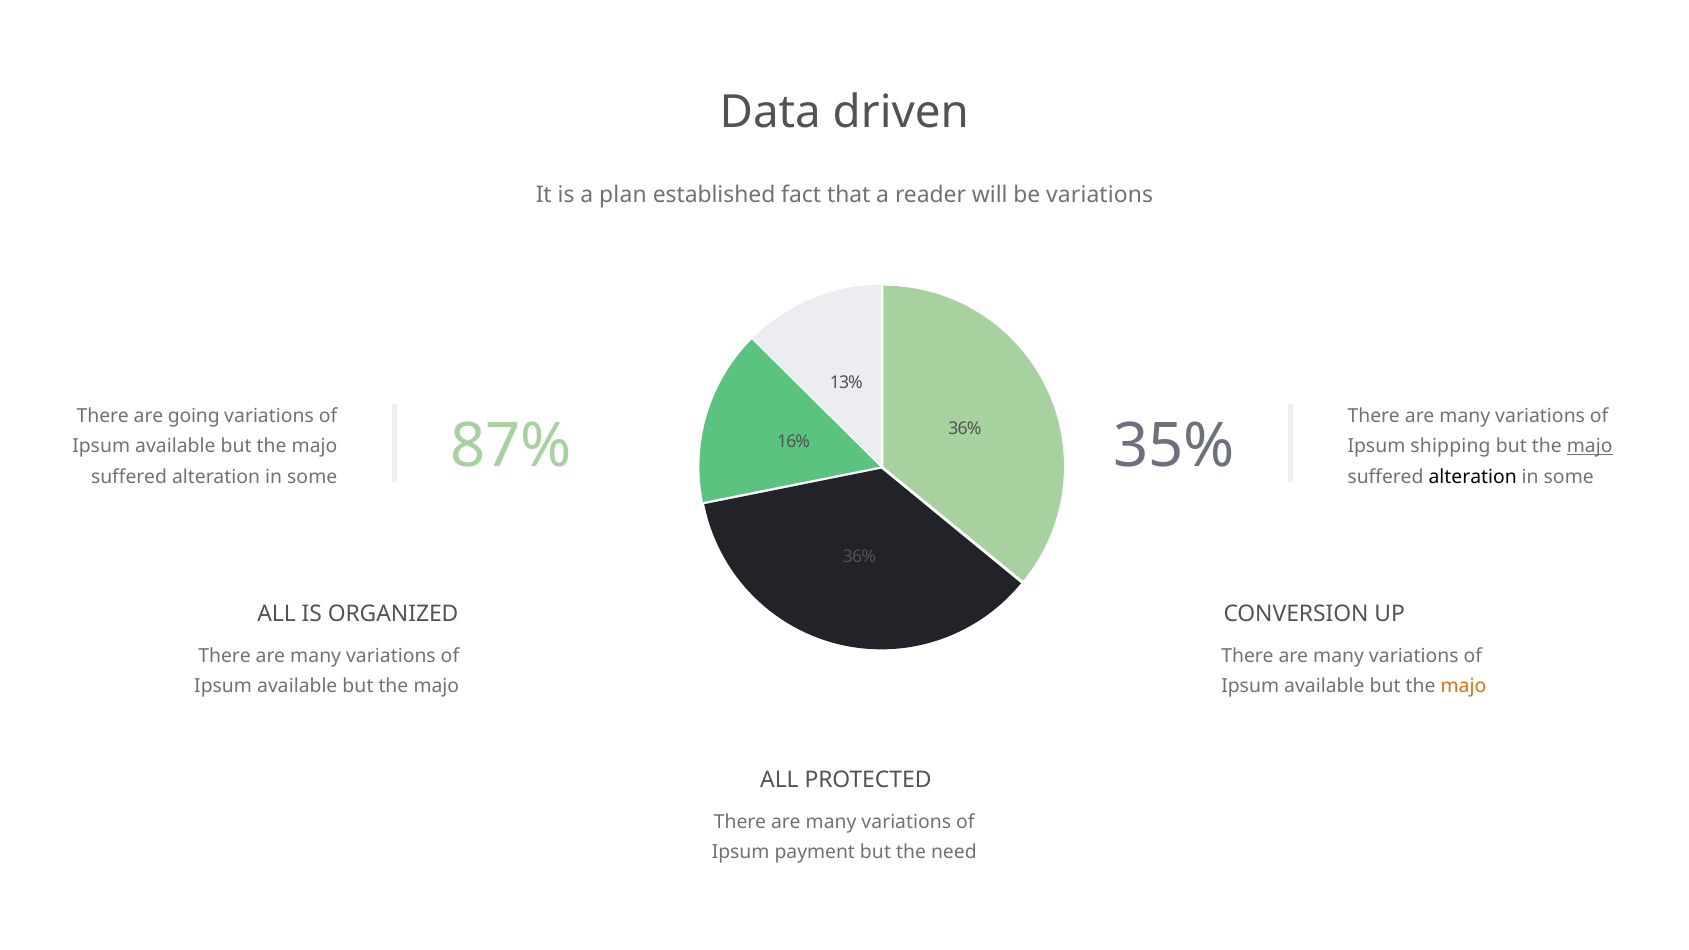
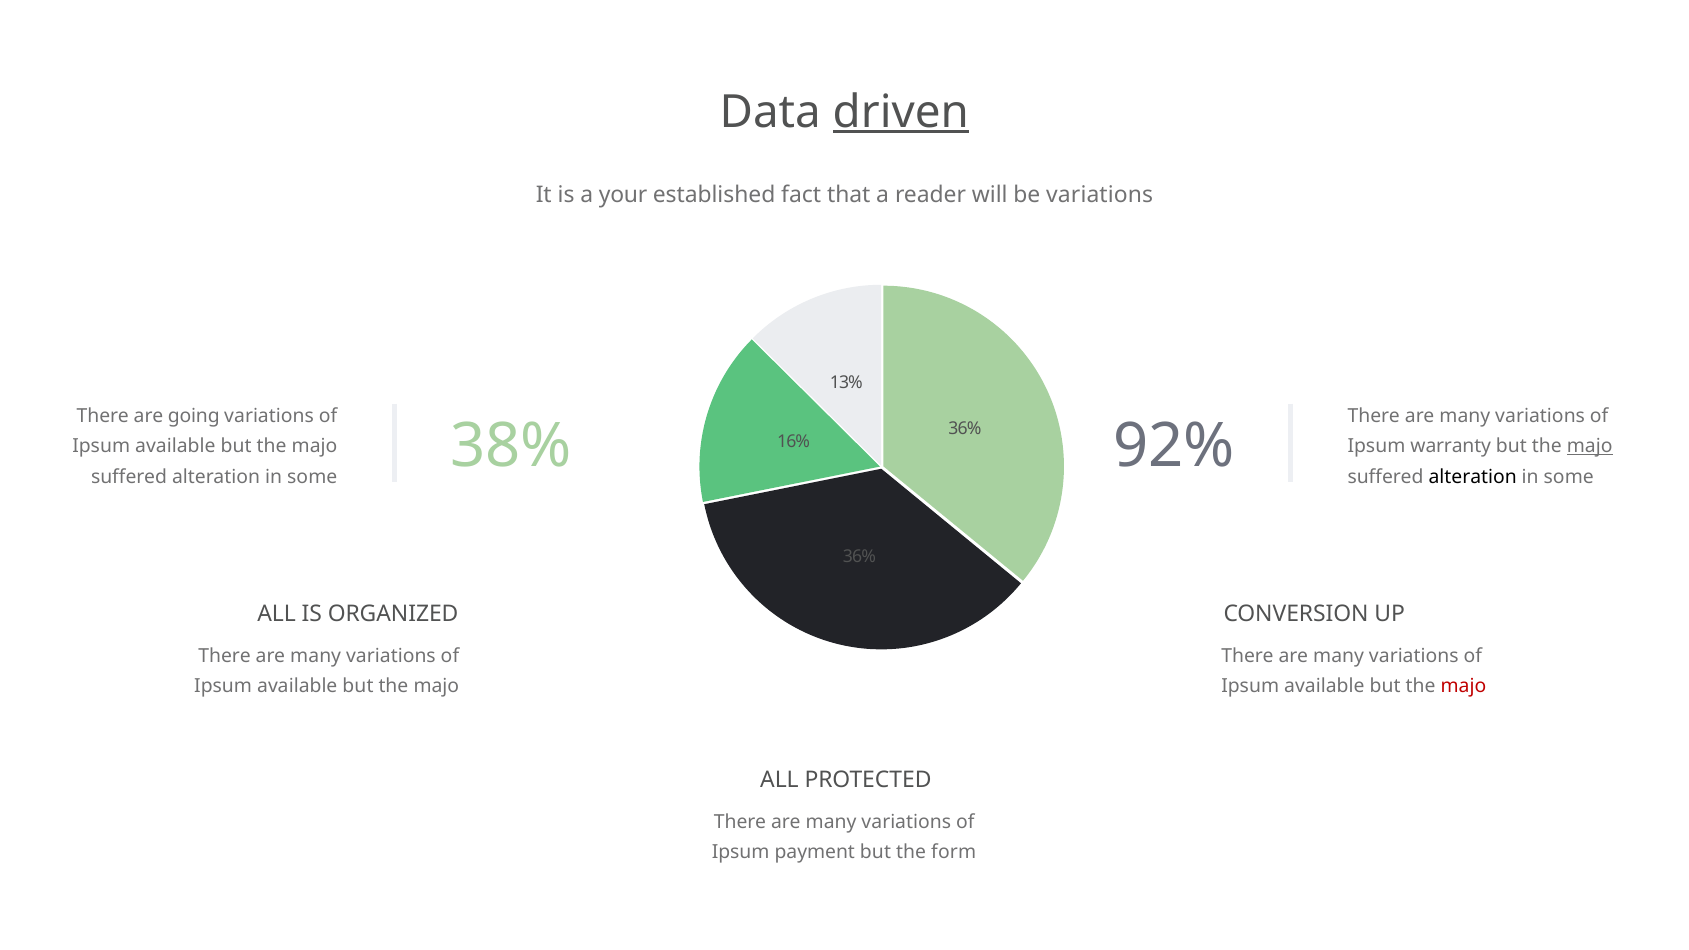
driven underline: none -> present
plan: plan -> your
35%: 35% -> 92%
shipping: shipping -> warranty
87%: 87% -> 38%
majo at (1463, 686) colour: orange -> red
need: need -> form
